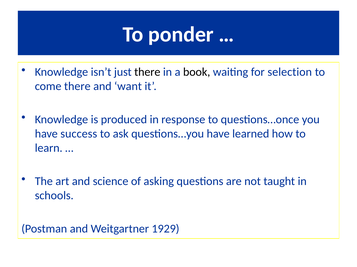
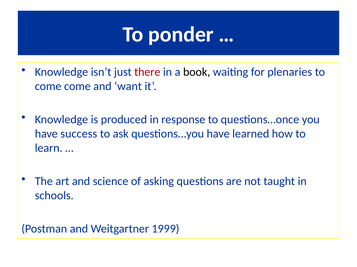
there at (147, 72) colour: black -> red
selection: selection -> plenaries
come there: there -> come
1929: 1929 -> 1999
